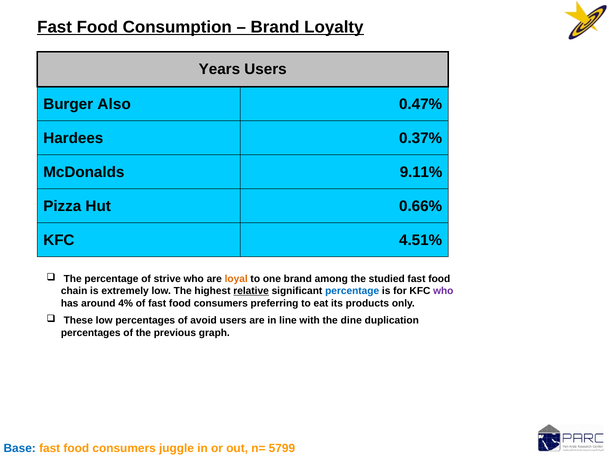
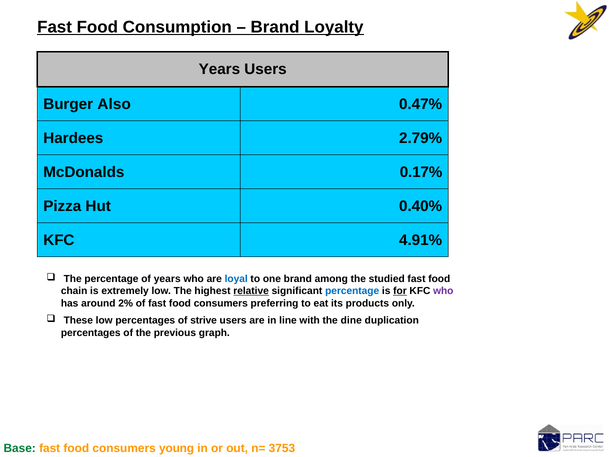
0.37%: 0.37% -> 2.79%
9.11%: 9.11% -> 0.17%
0.66%: 0.66% -> 0.40%
4.51%: 4.51% -> 4.91%
of strive: strive -> years
loyal colour: orange -> blue
for underline: none -> present
4%: 4% -> 2%
avoid: avoid -> strive
Base colour: blue -> green
juggle: juggle -> young
5799: 5799 -> 3753
